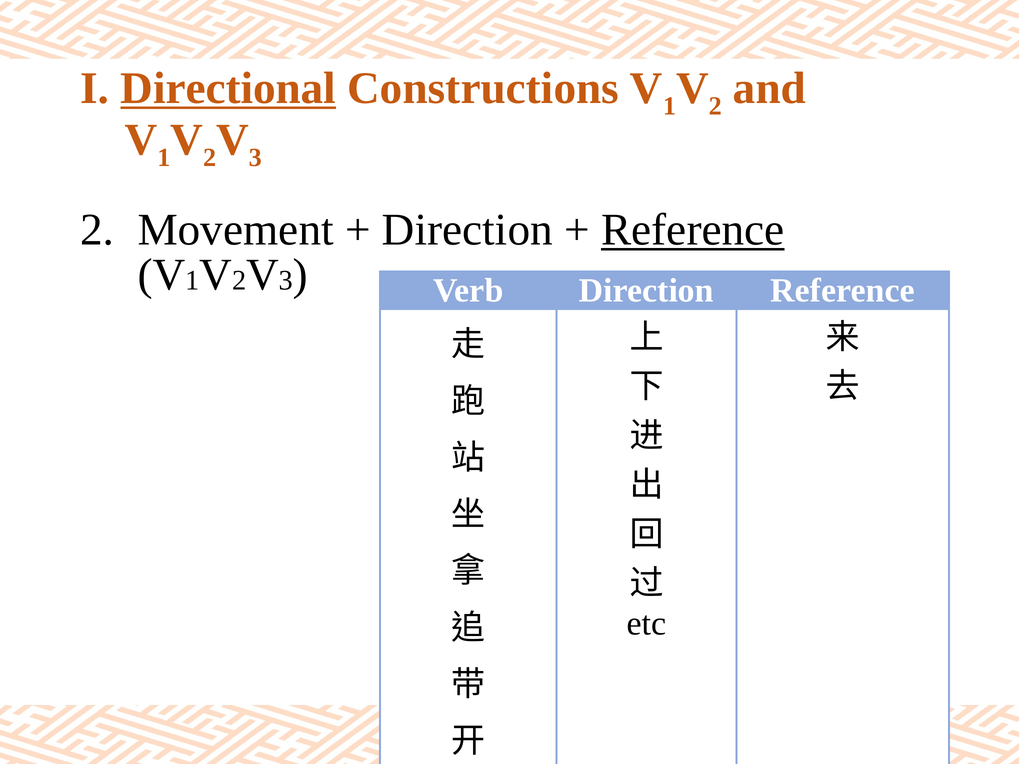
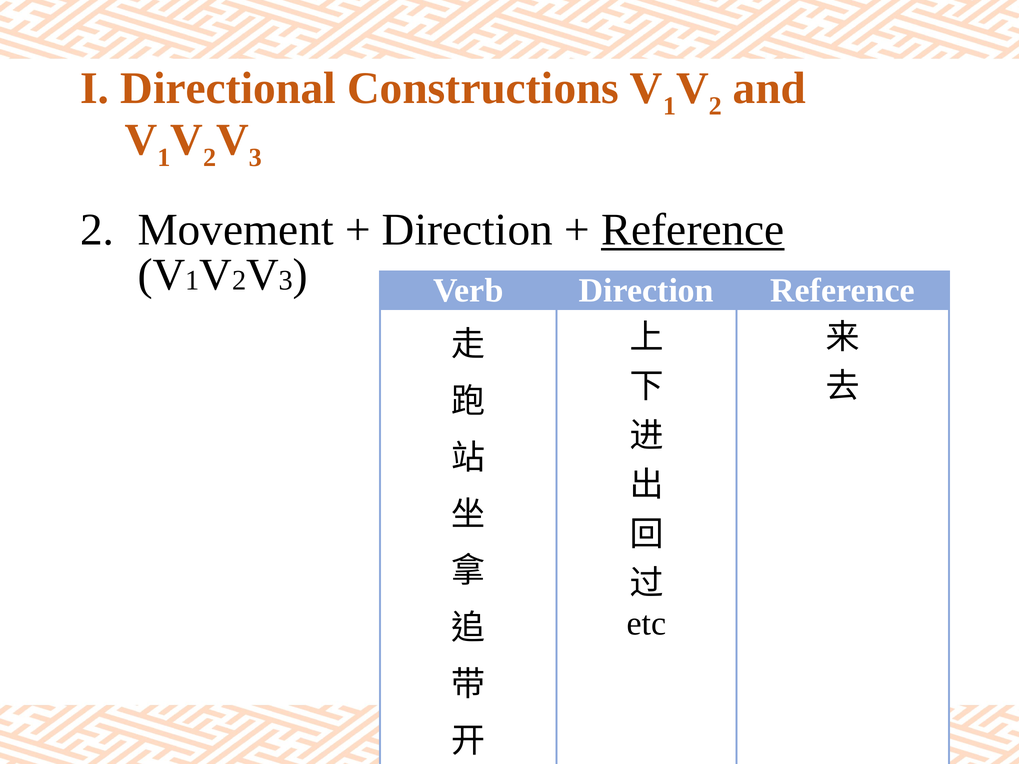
Directional underline: present -> none
